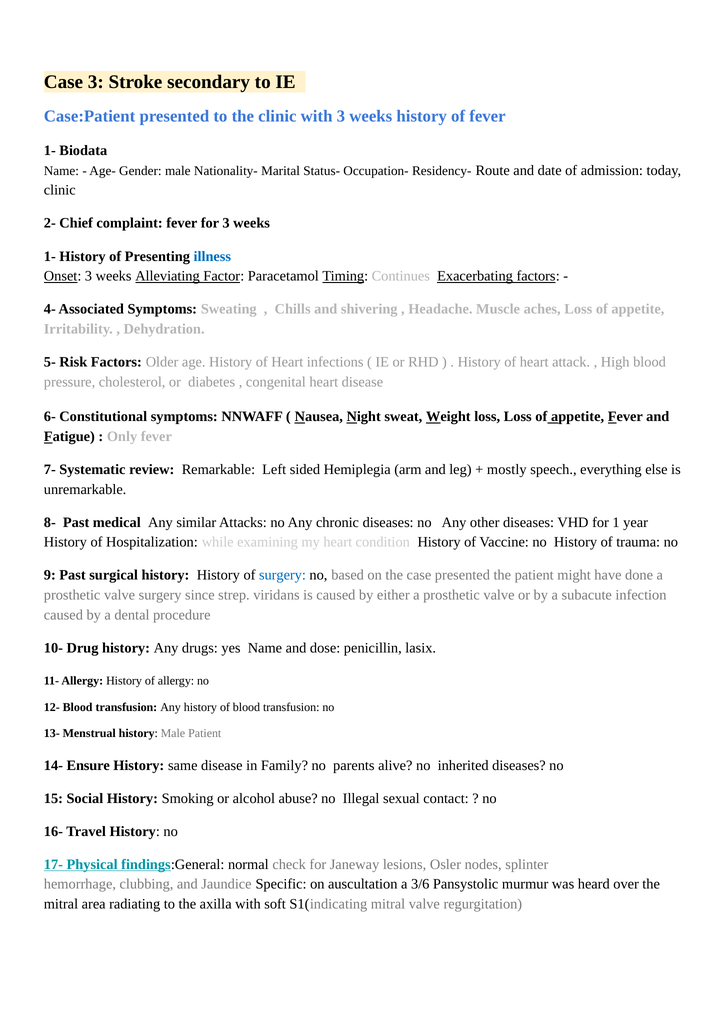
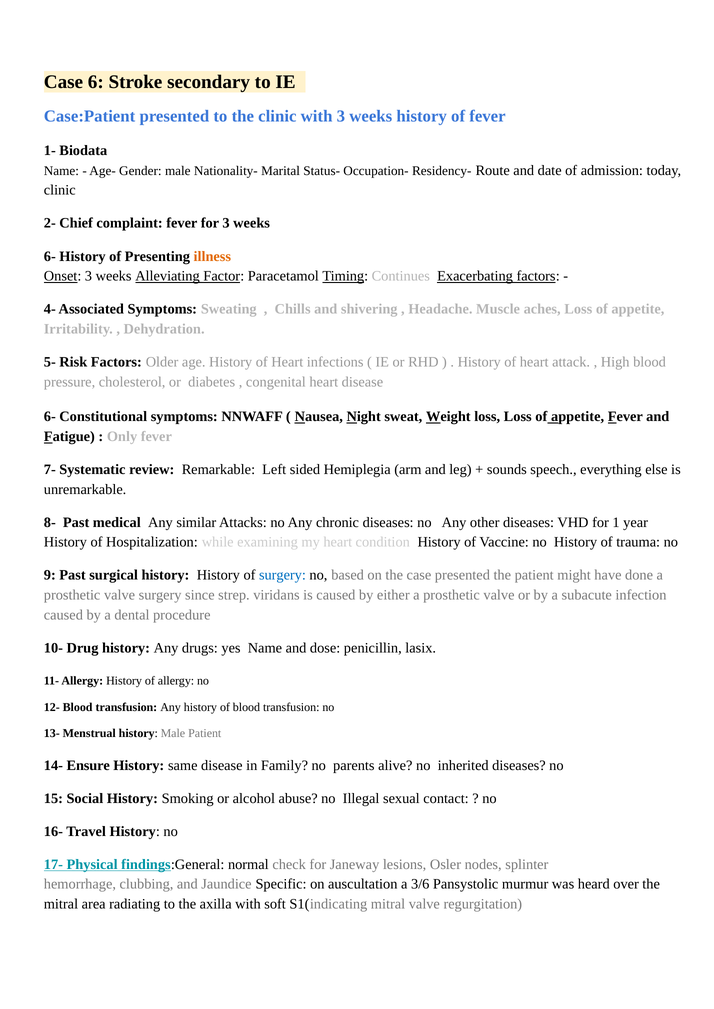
Case 3: 3 -> 6
1- at (50, 256): 1- -> 6-
illness colour: blue -> orange
mostly: mostly -> sounds
